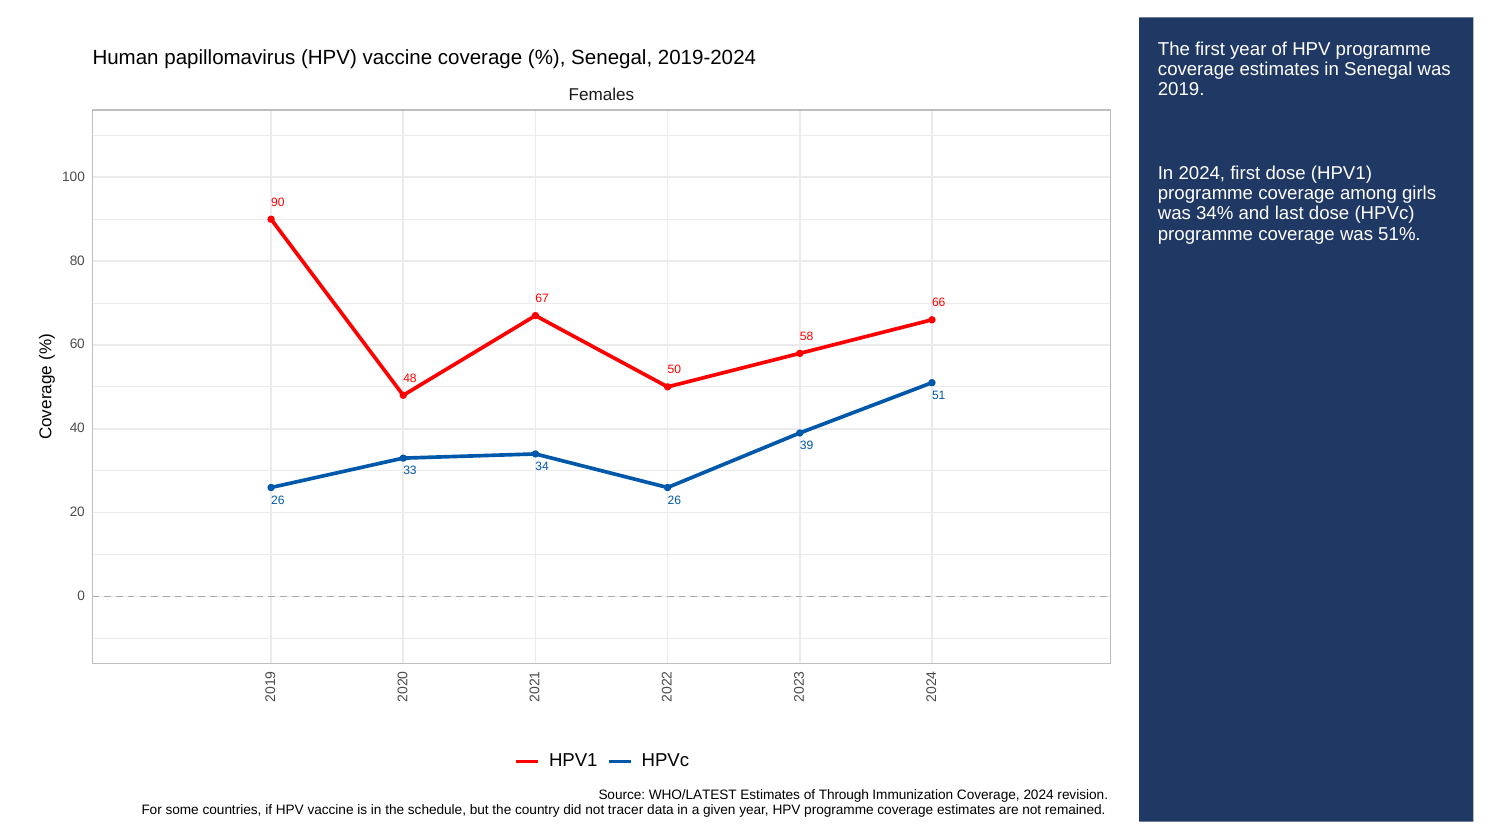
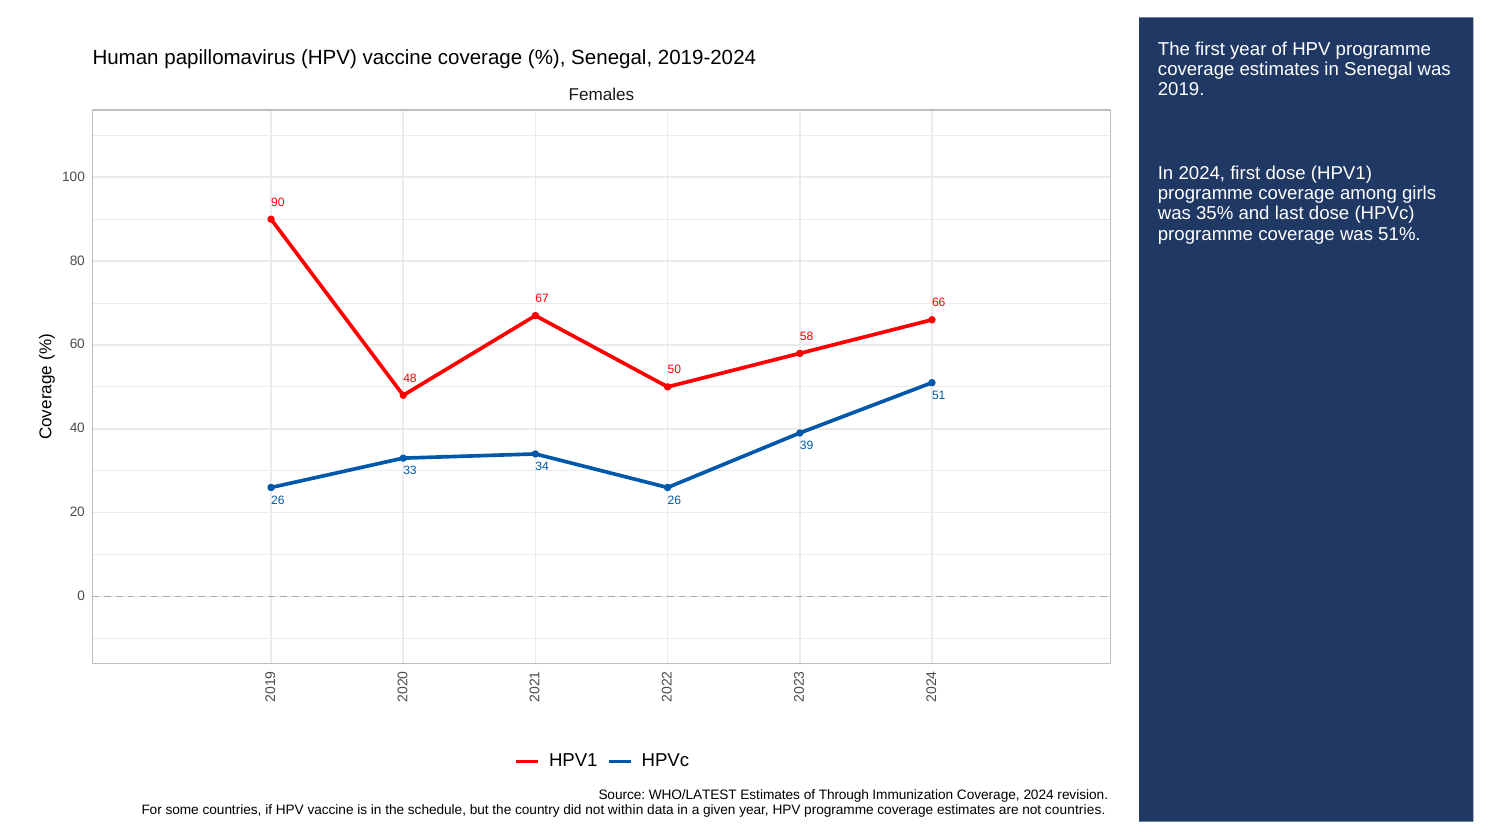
34%: 34% -> 35%
tracer: tracer -> within
not remained: remained -> countries
